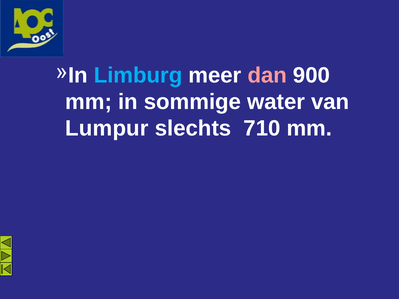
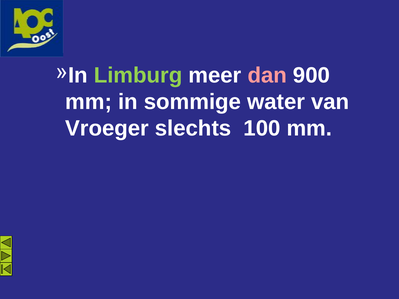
Limburg colour: light blue -> light green
Lumpur: Lumpur -> Vroeger
710: 710 -> 100
